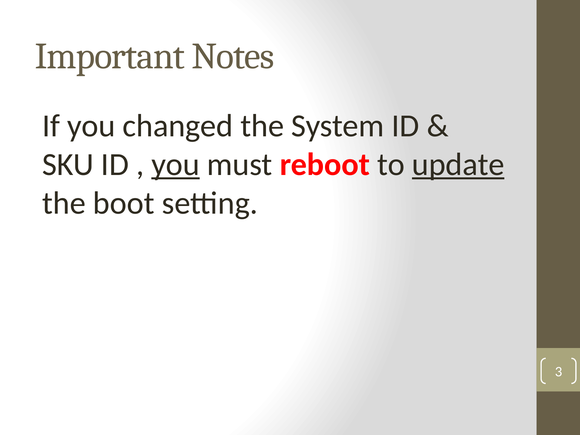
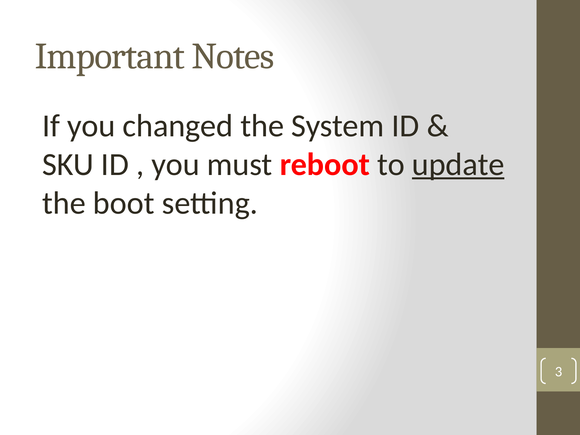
you at (176, 165) underline: present -> none
